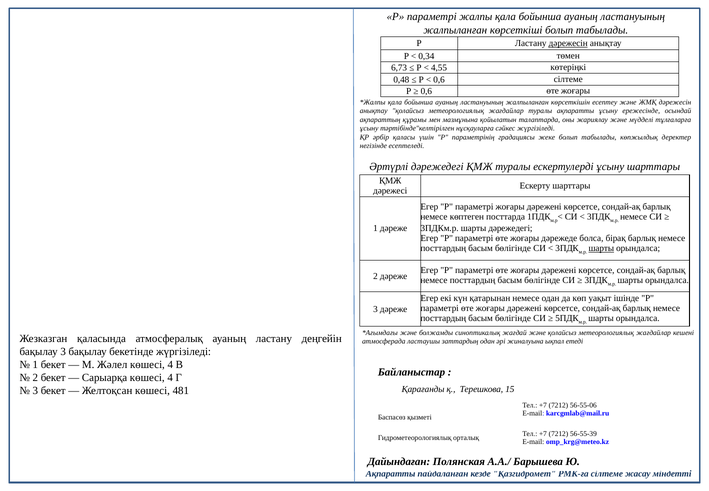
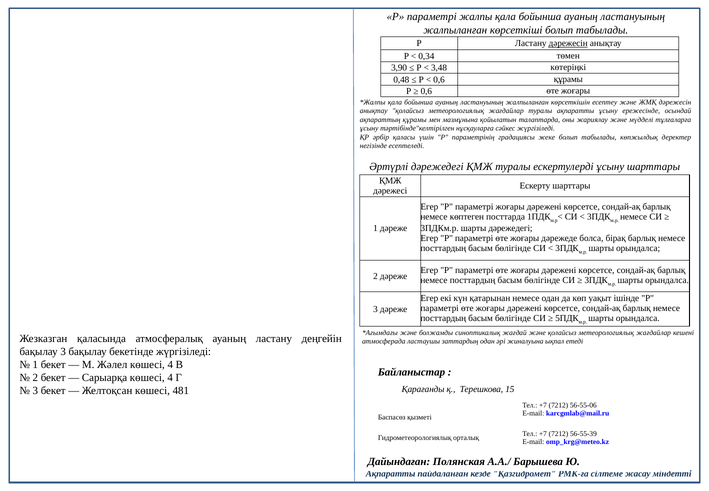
6,73: 6,73 -> 3,90
4,55: 4,55 -> 3,48
0,6 сілтеме: сілтеме -> құрамы
шарты at (601, 248) underline: present -> none
